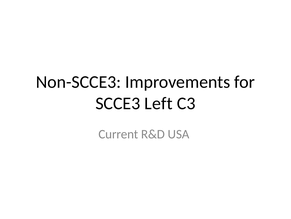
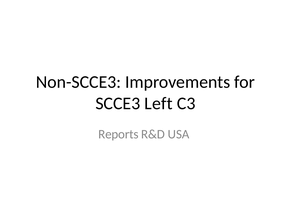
Current: Current -> Reports
